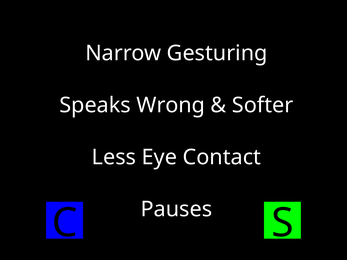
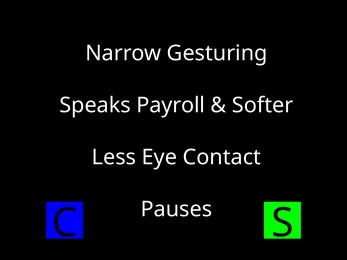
Wrong: Wrong -> Payroll
